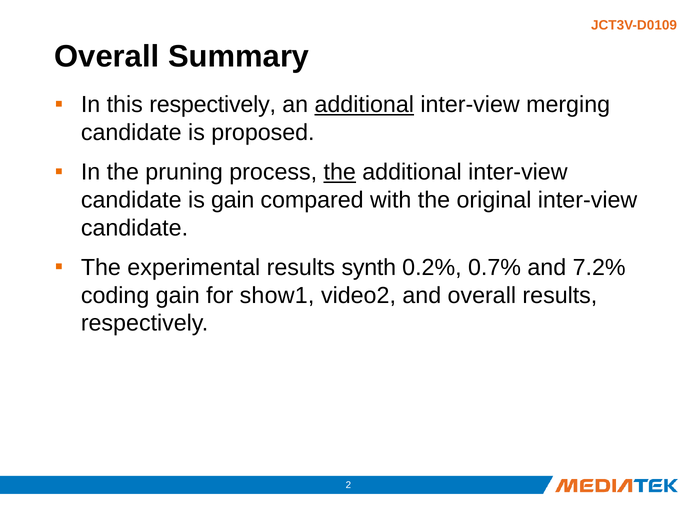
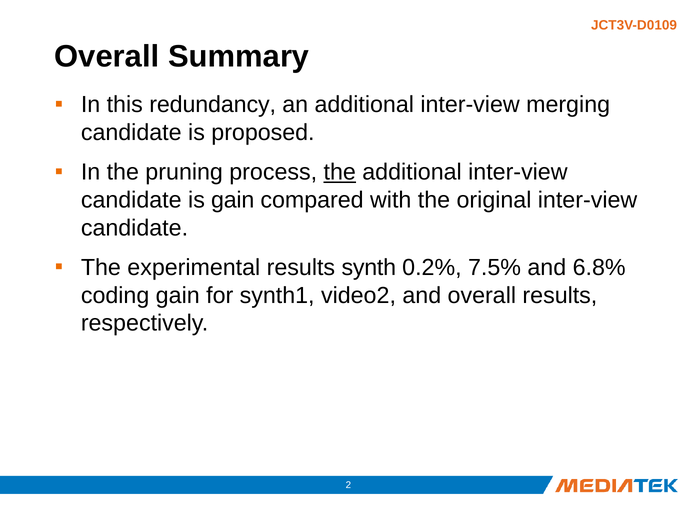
this respectively: respectively -> redundancy
additional at (364, 105) underline: present -> none
0.7%: 0.7% -> 7.5%
7.2%: 7.2% -> 6.8%
show1: show1 -> synth1
